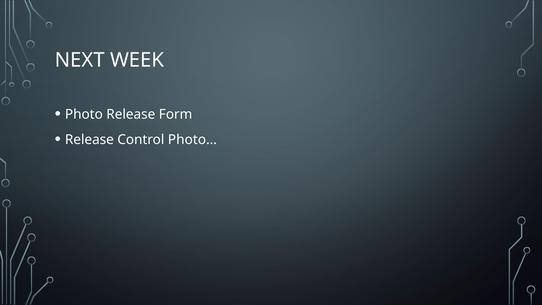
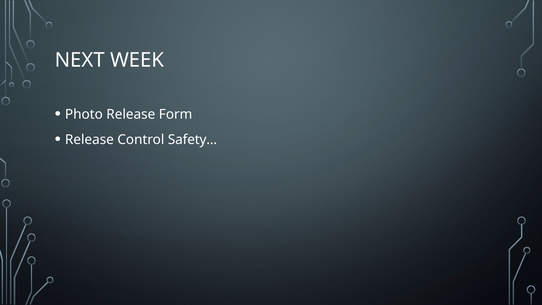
Photo…: Photo… -> Safety…
